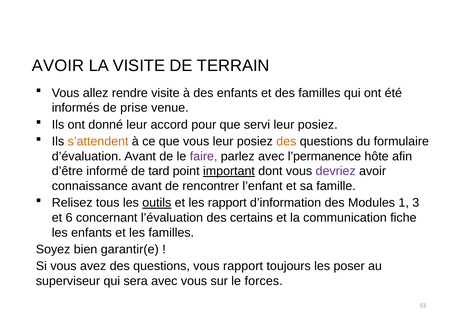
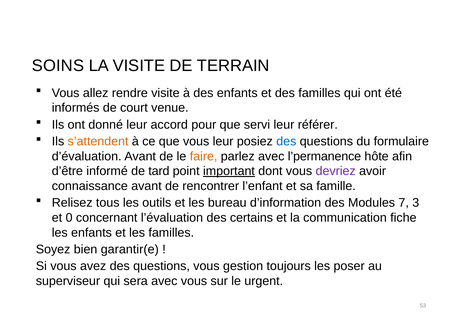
AVOIR at (58, 66): AVOIR -> SOINS
prise: prise -> court
posiez at (318, 125): posiez -> référer
des at (286, 141) colour: orange -> blue
faire colour: purple -> orange
outils underline: present -> none
les rapport: rapport -> bureau
1: 1 -> 7
6: 6 -> 0
vous rapport: rapport -> gestion
forces: forces -> urgent
